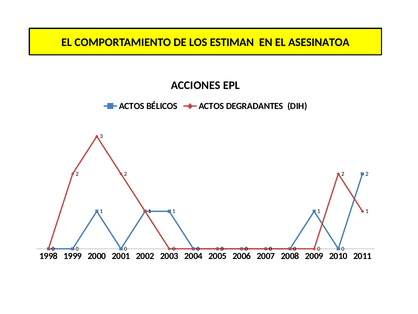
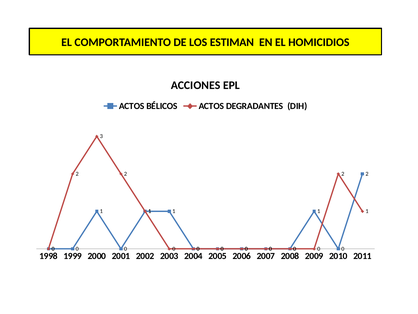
ASESINATOA: ASESINATOA -> HOMICIDIOS
